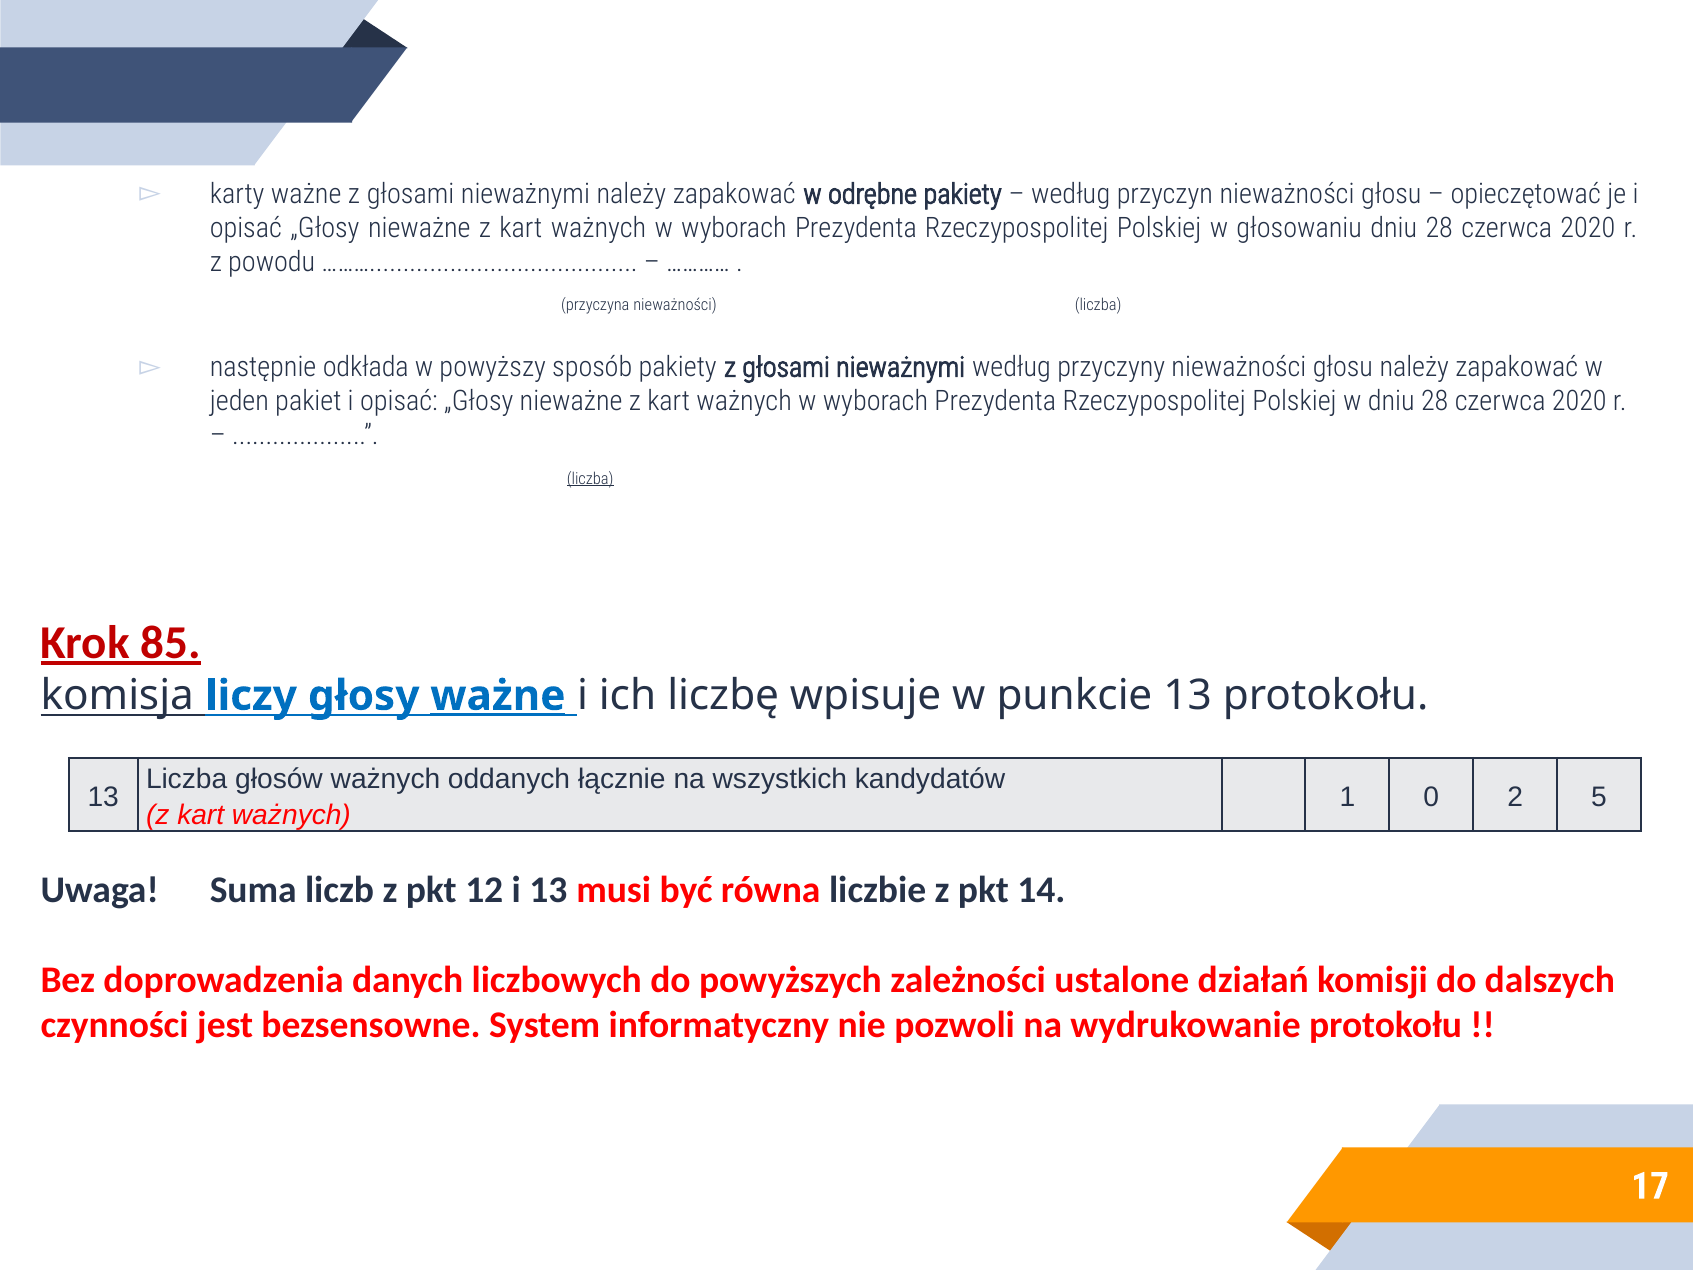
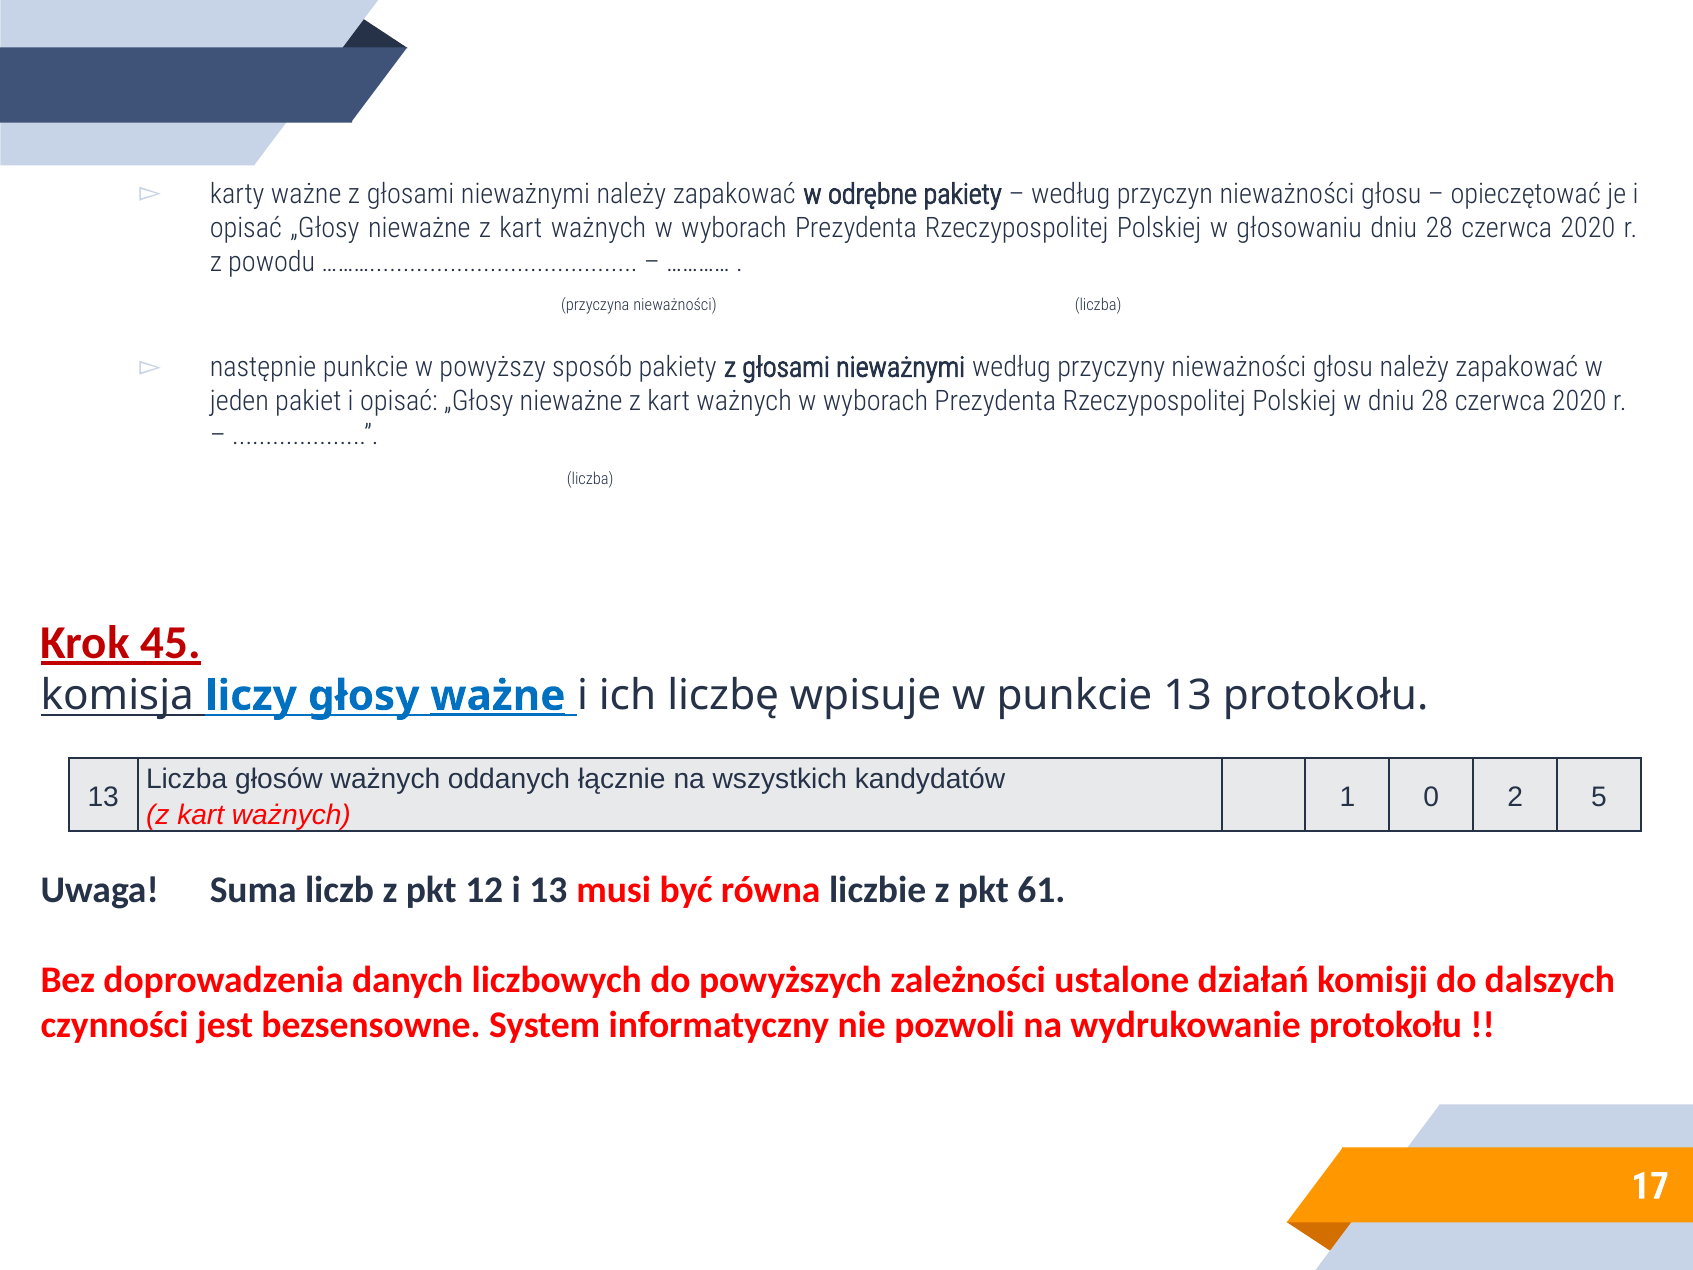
następnie odkłada: odkłada -> punkcie
liczba at (590, 478) underline: present -> none
85: 85 -> 45
14: 14 -> 61
